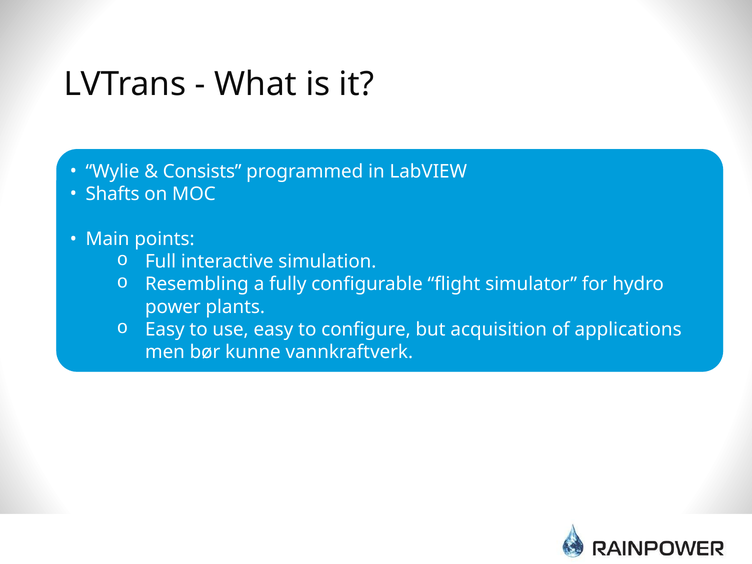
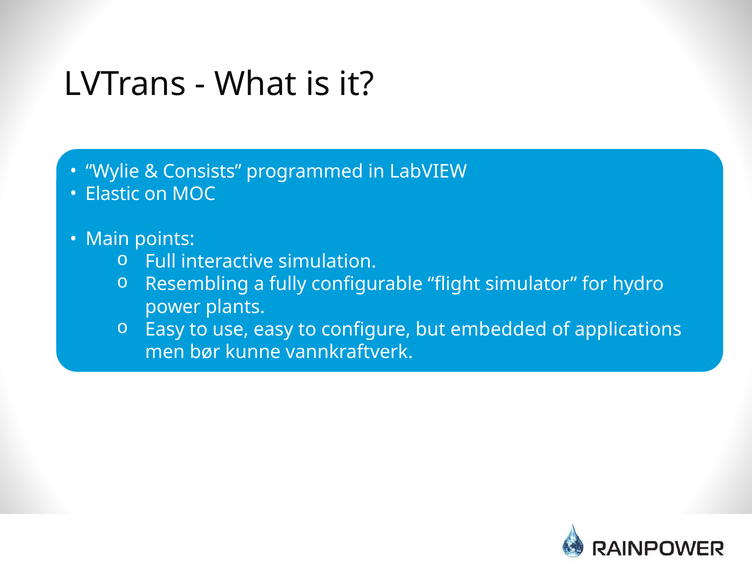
Shafts: Shafts -> Elastic
acquisition: acquisition -> embedded
